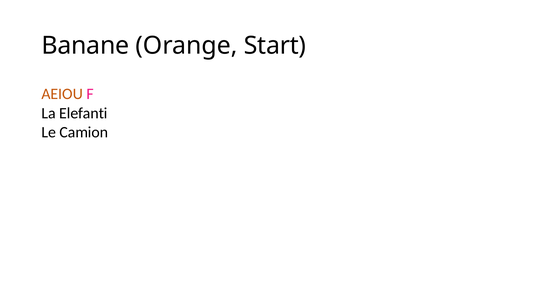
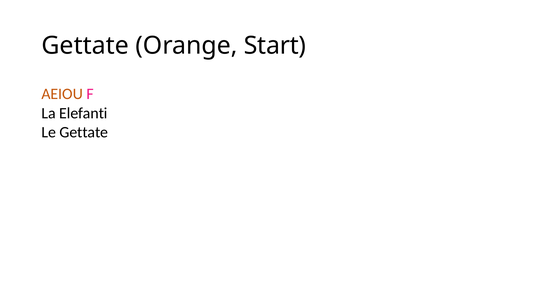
Banane at (85, 46): Banane -> Gettate
Le Camion: Camion -> Gettate
